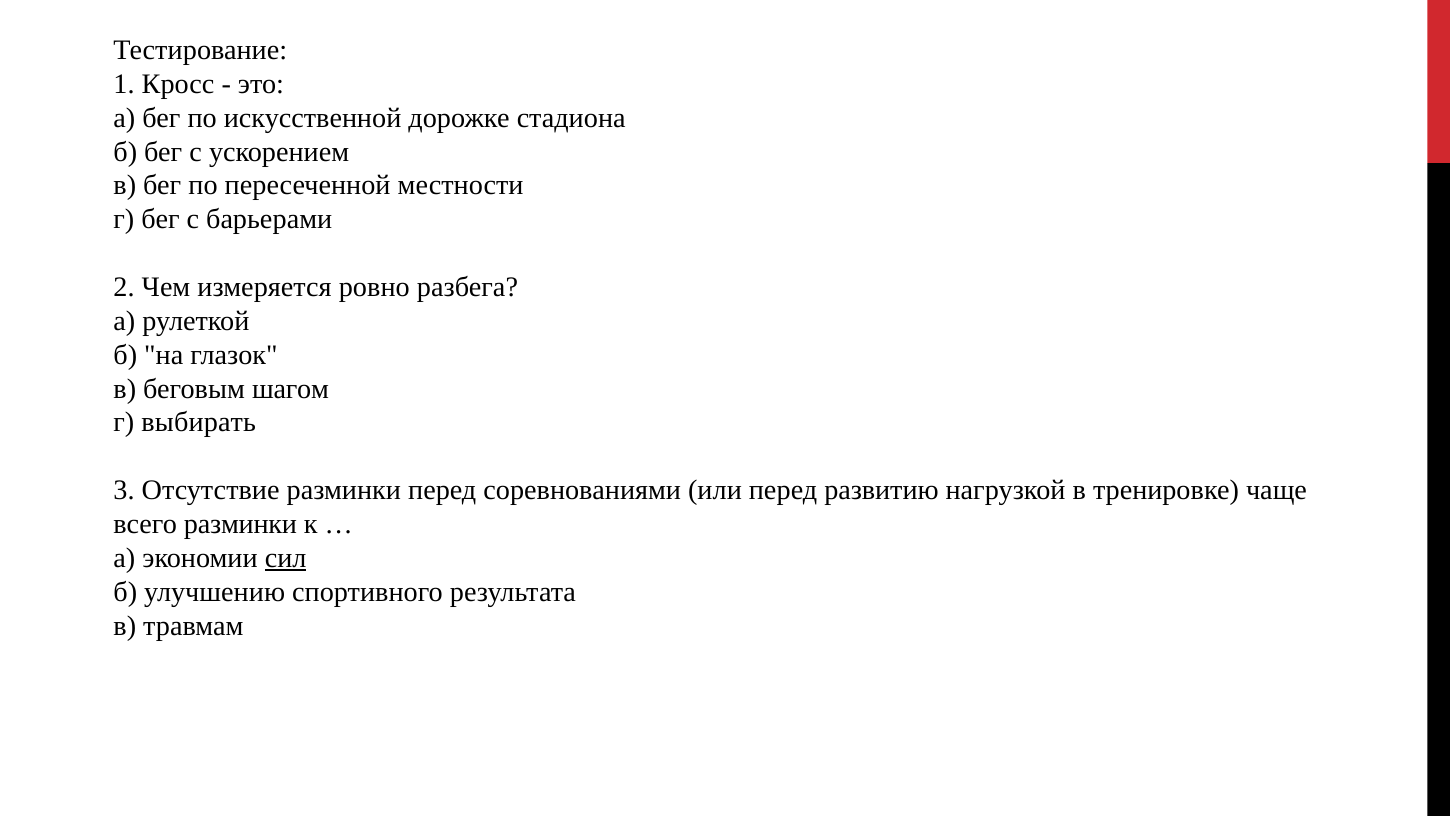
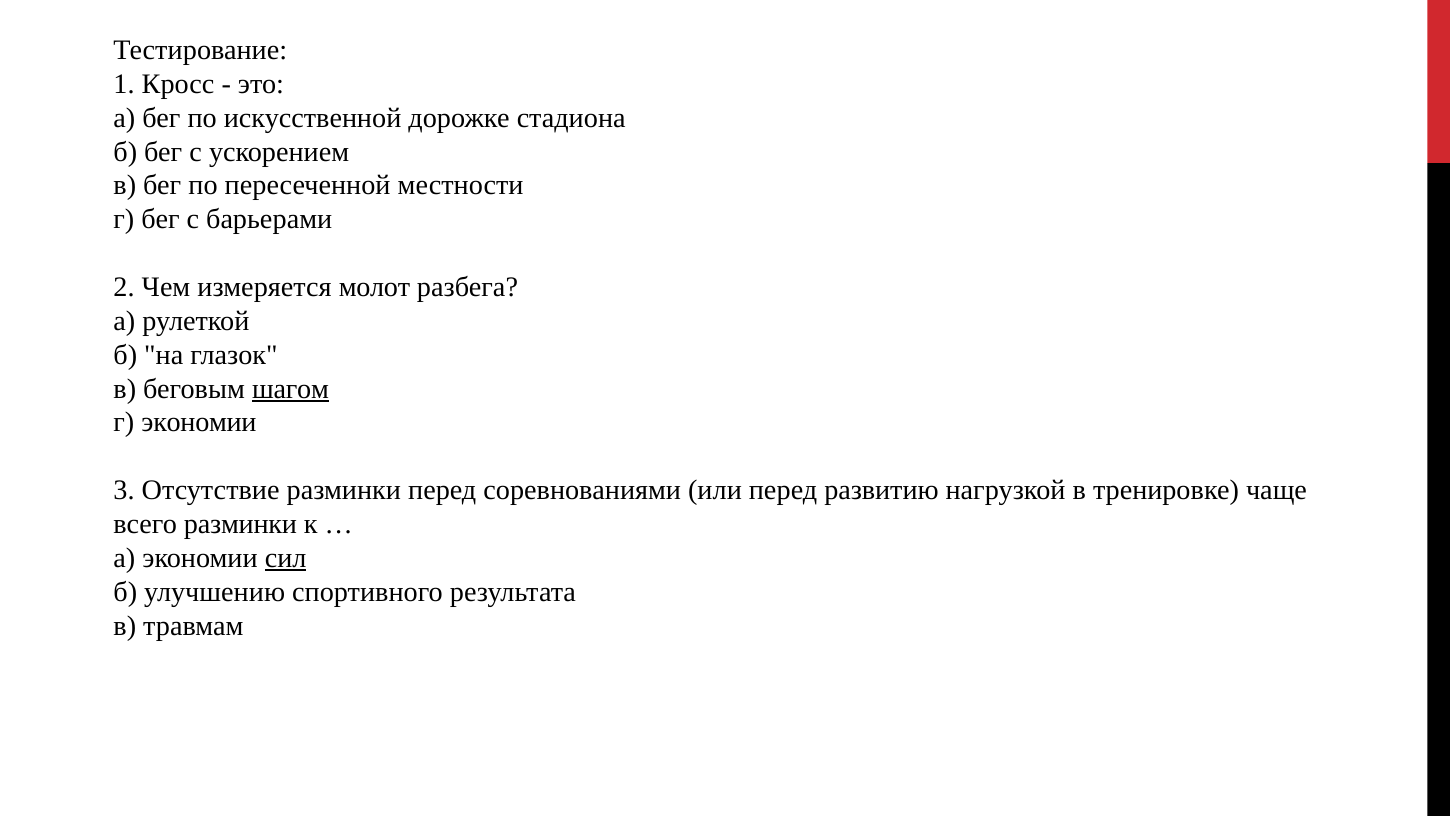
ровно: ровно -> молот
шагом underline: none -> present
г выбирать: выбирать -> экономии
